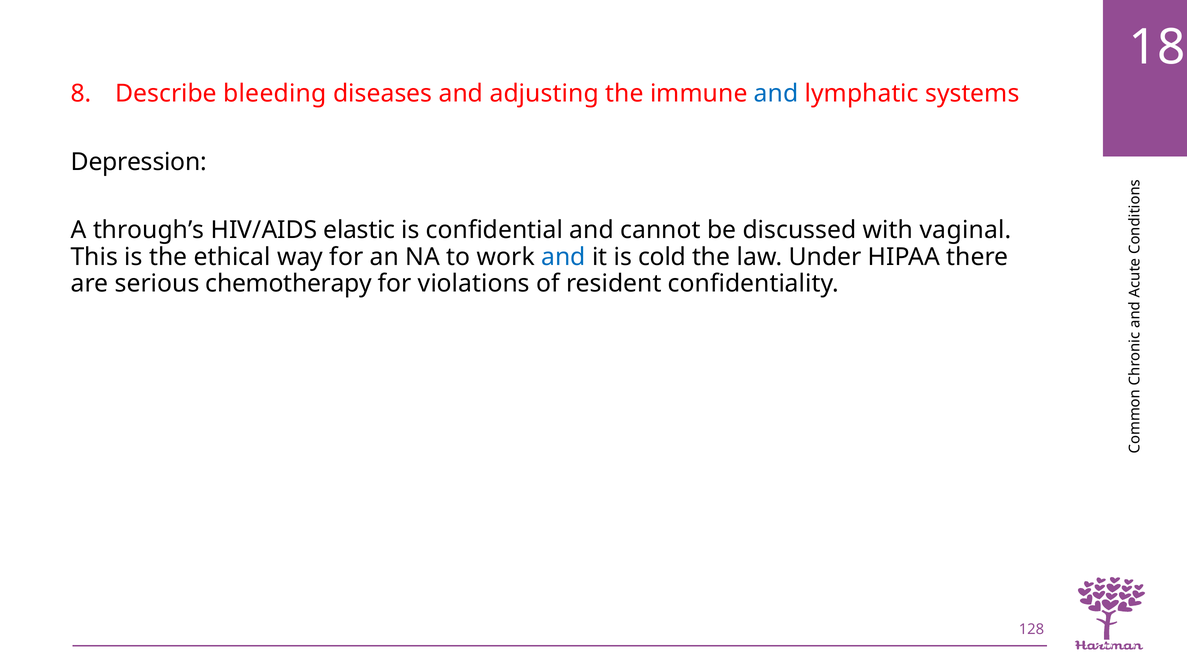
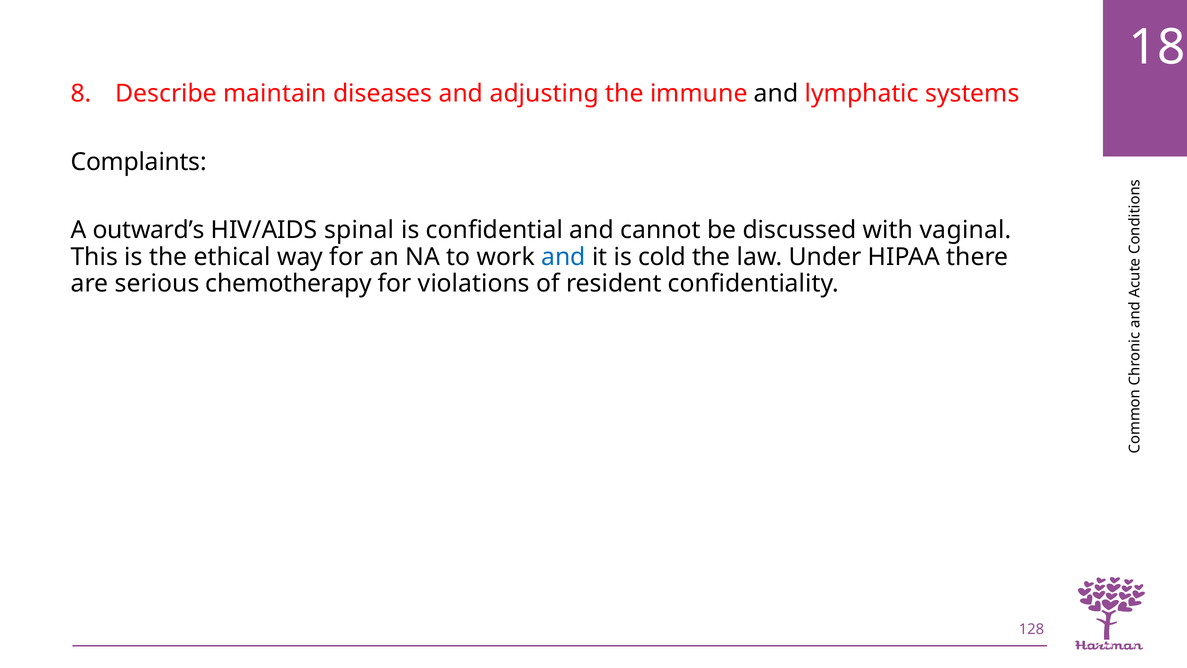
bleeding: bleeding -> maintain
and at (776, 94) colour: blue -> black
Depression: Depression -> Complaints
through’s: through’s -> outward’s
elastic: elastic -> spinal
